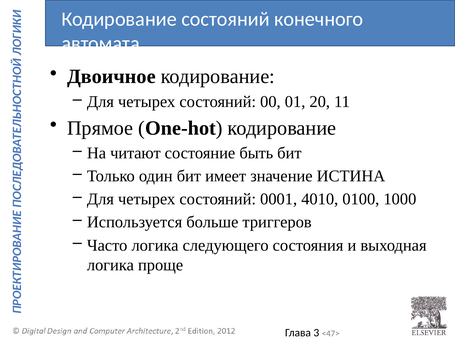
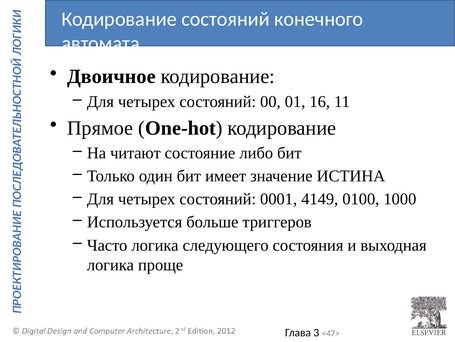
20: 20 -> 16
быть: быть -> либо
4010: 4010 -> 4149
